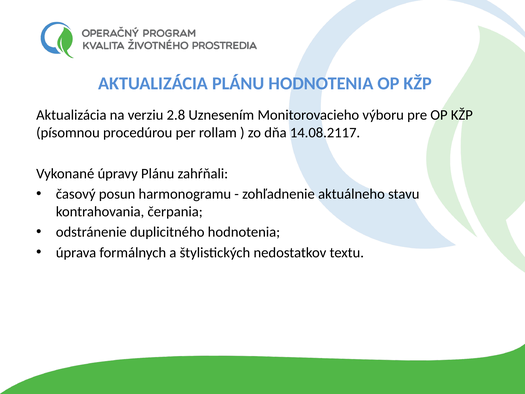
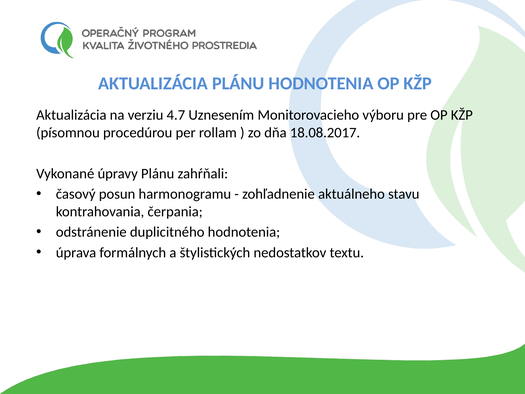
2.8: 2.8 -> 4.7
14.08.2117: 14.08.2117 -> 18.08.2017
